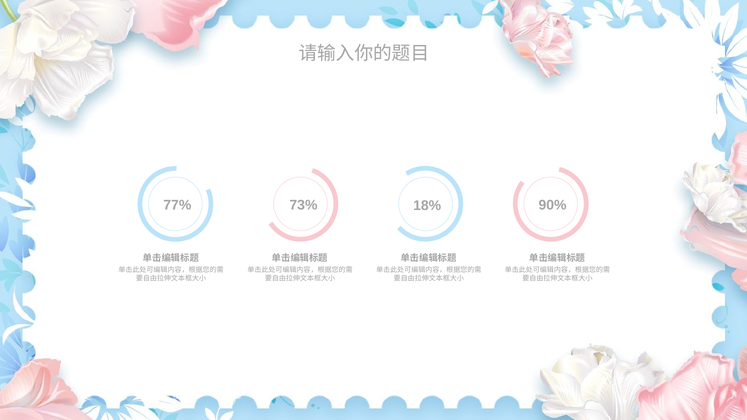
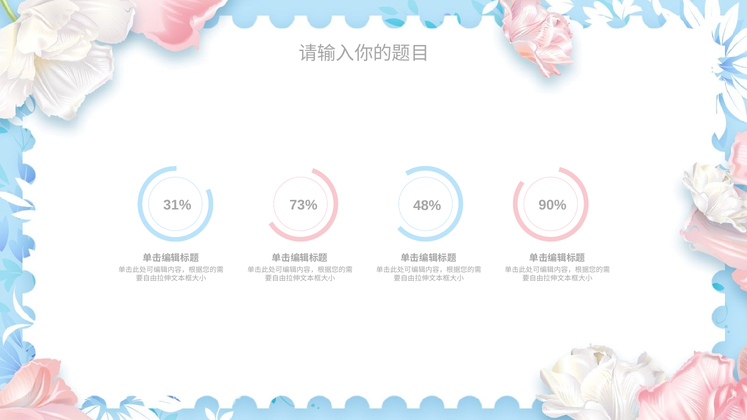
77%: 77% -> 31%
18%: 18% -> 48%
